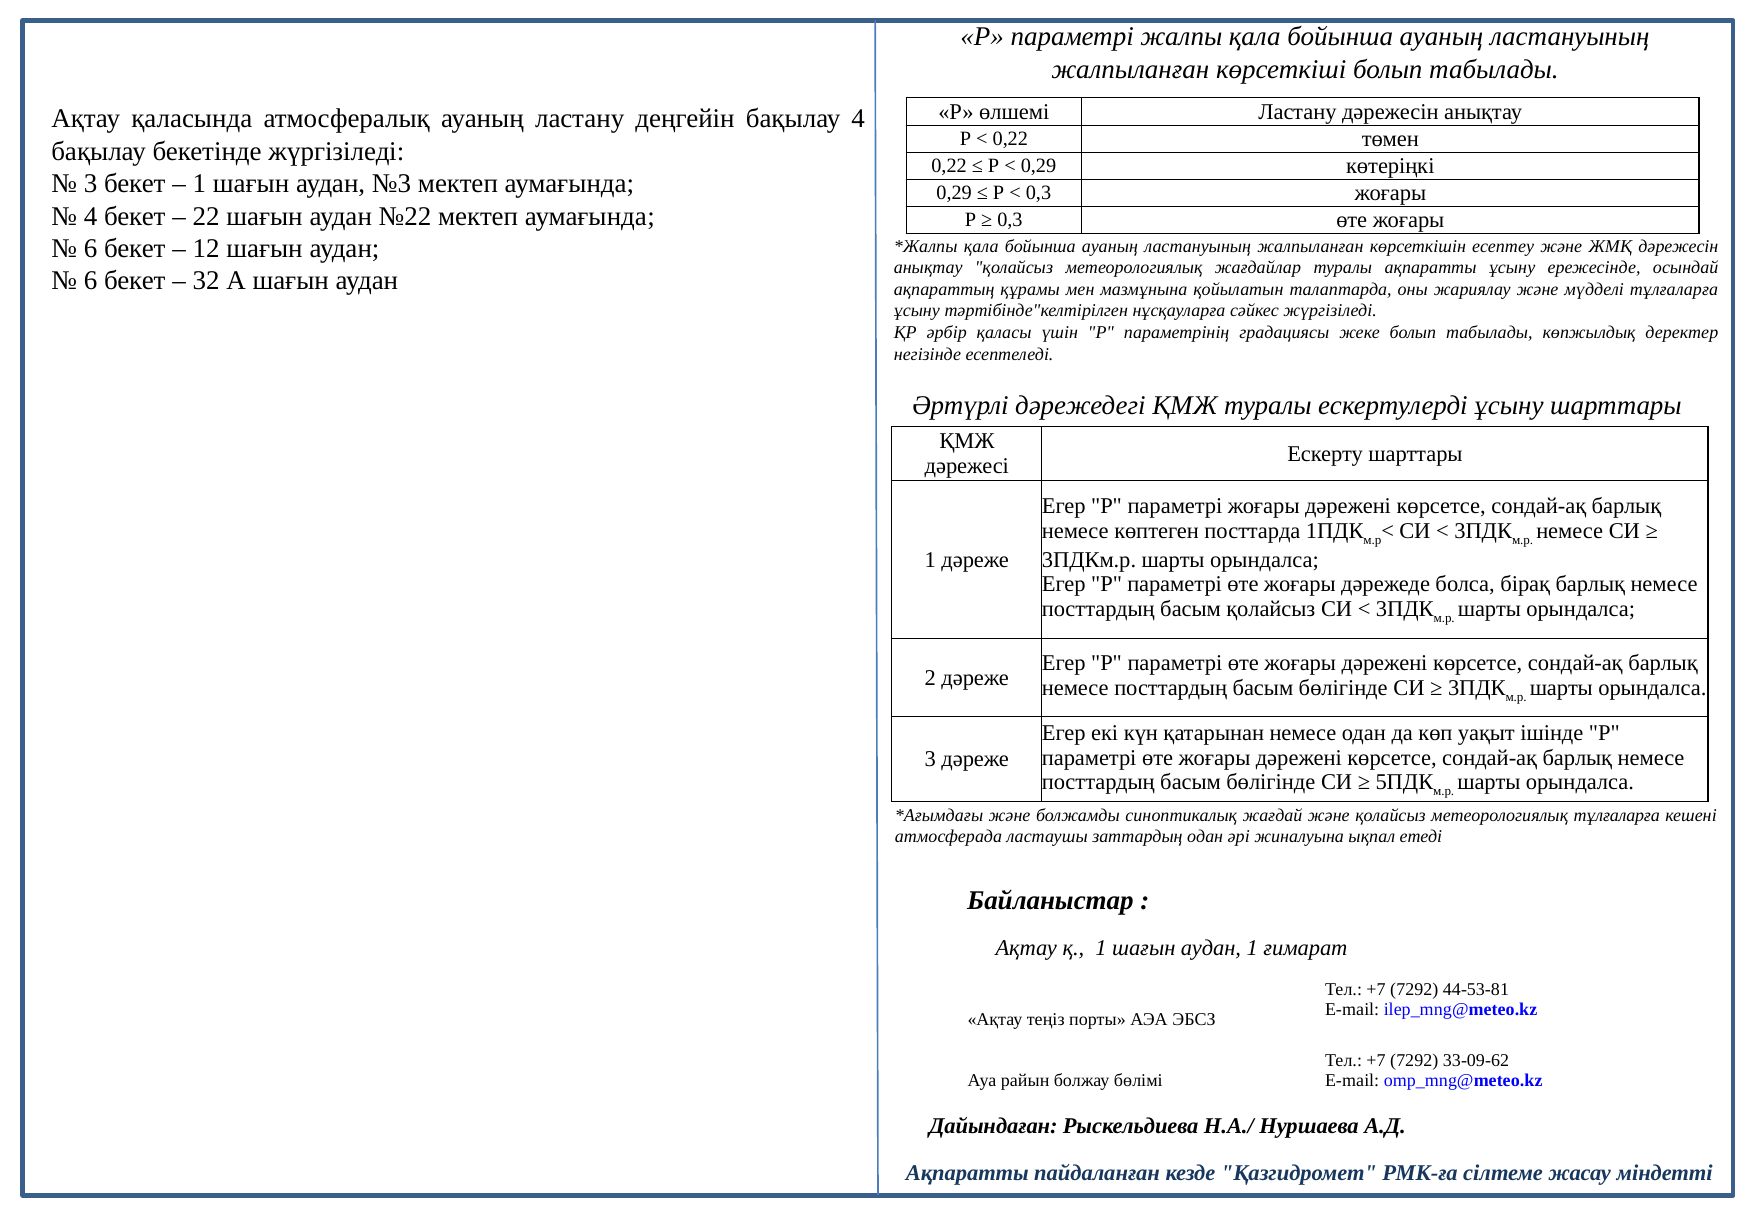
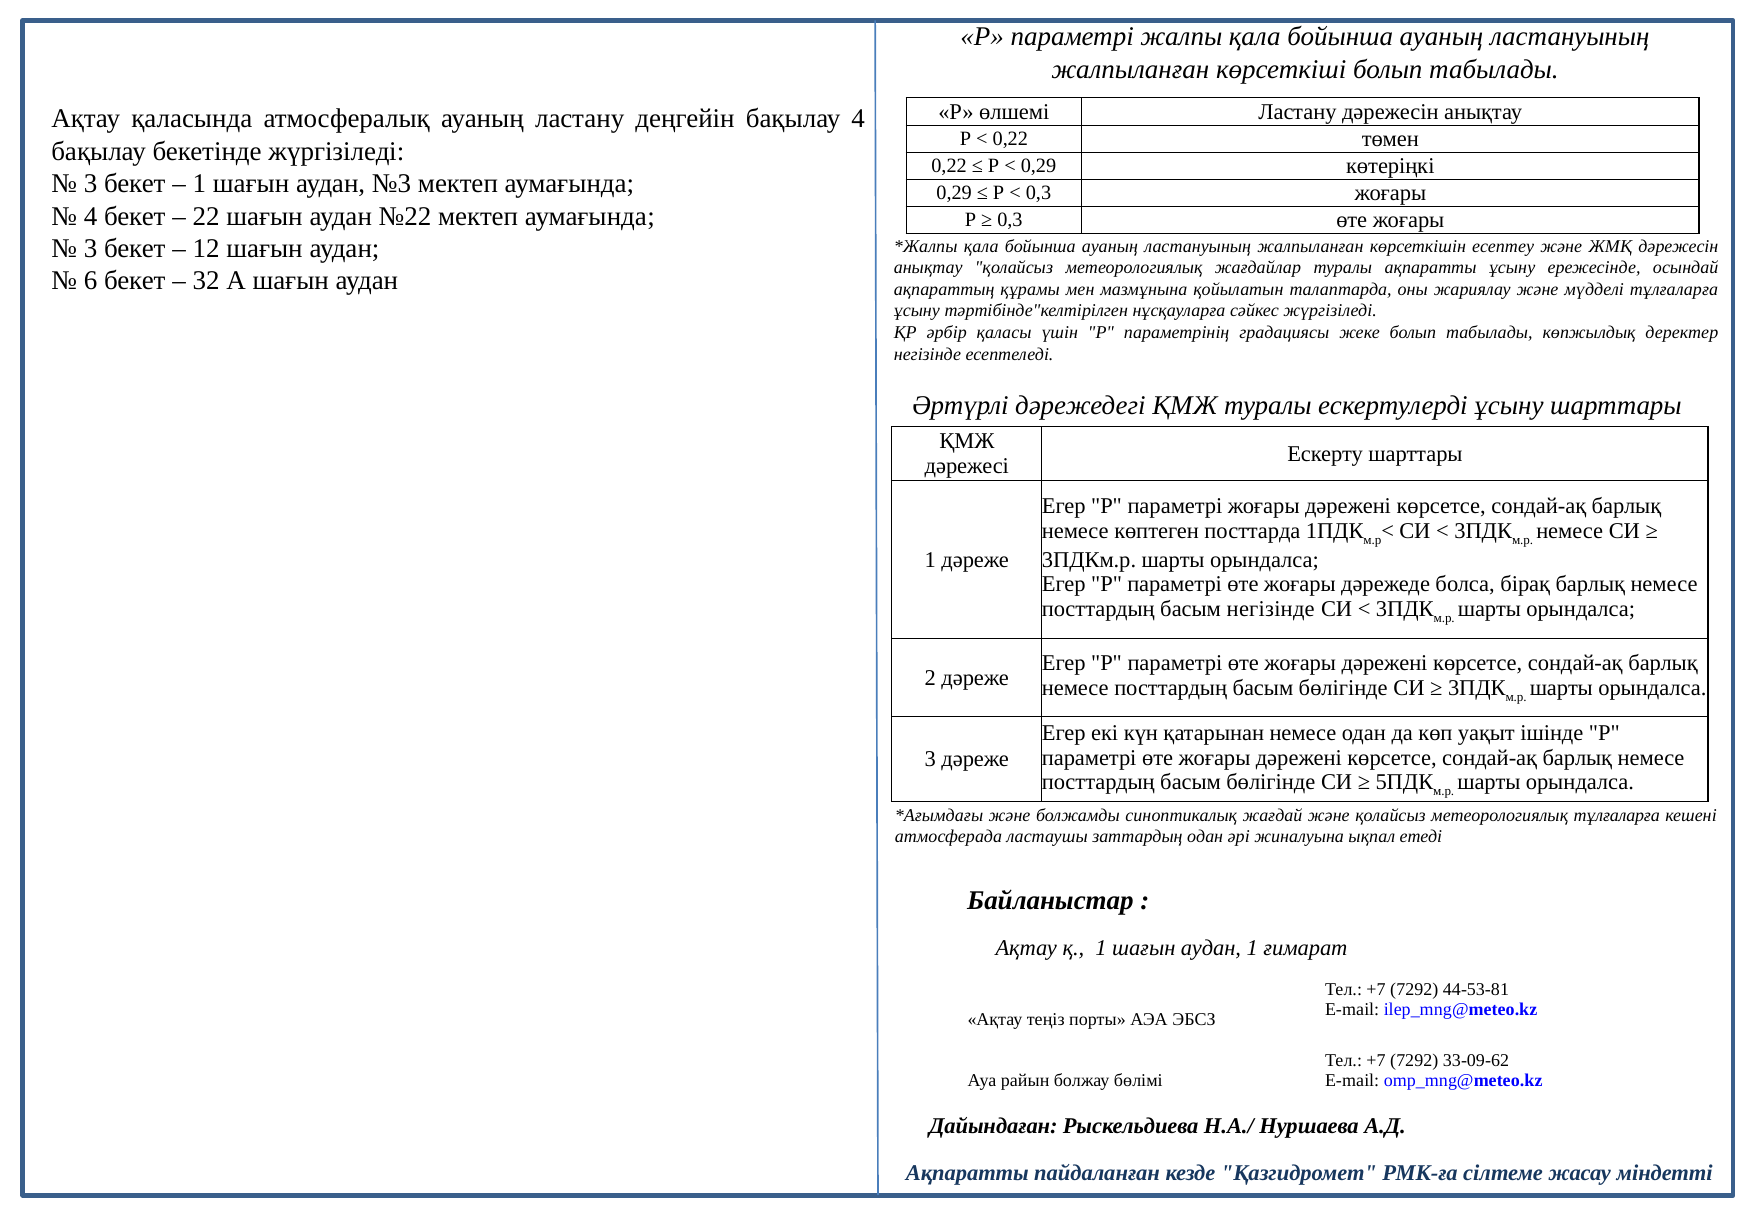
6 at (91, 249): 6 -> 3
басым қолайсыз: қолайсыз -> негізінде
